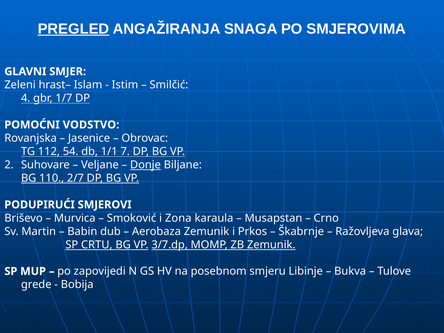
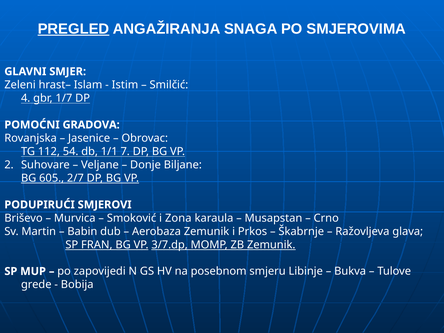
VODSTVO: VODSTVO -> GRADOVA
Donje underline: present -> none
110: 110 -> 605
CRTU: CRTU -> FRAN
